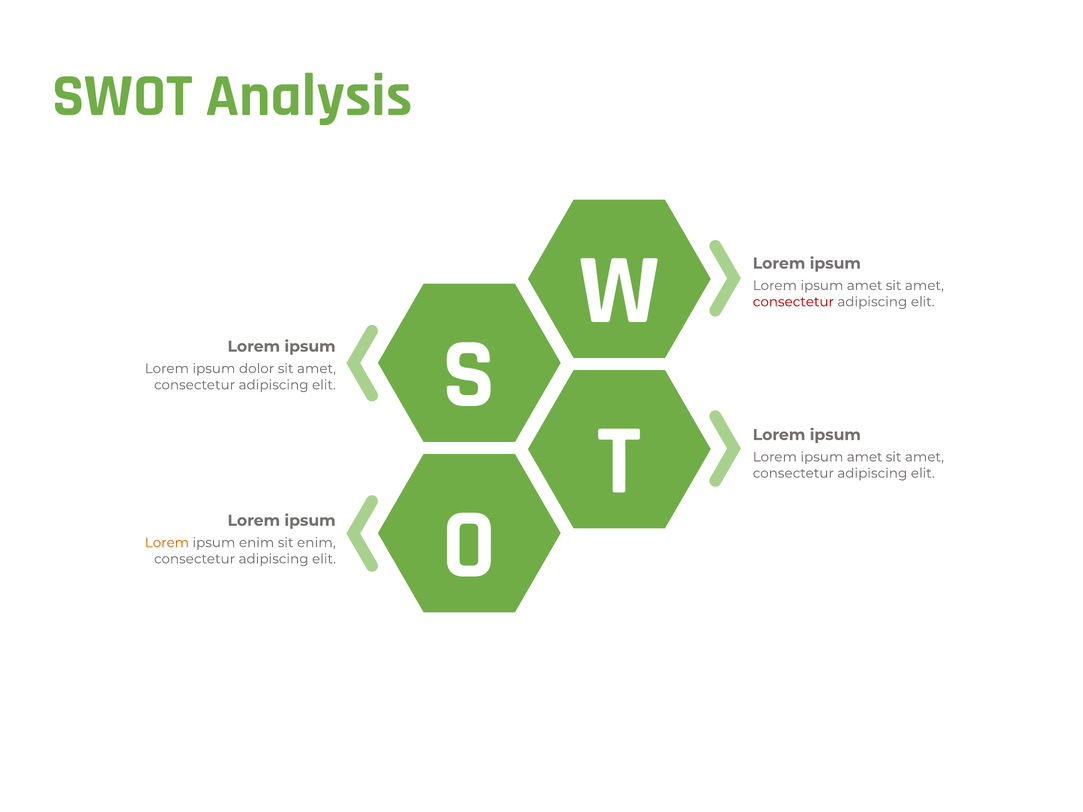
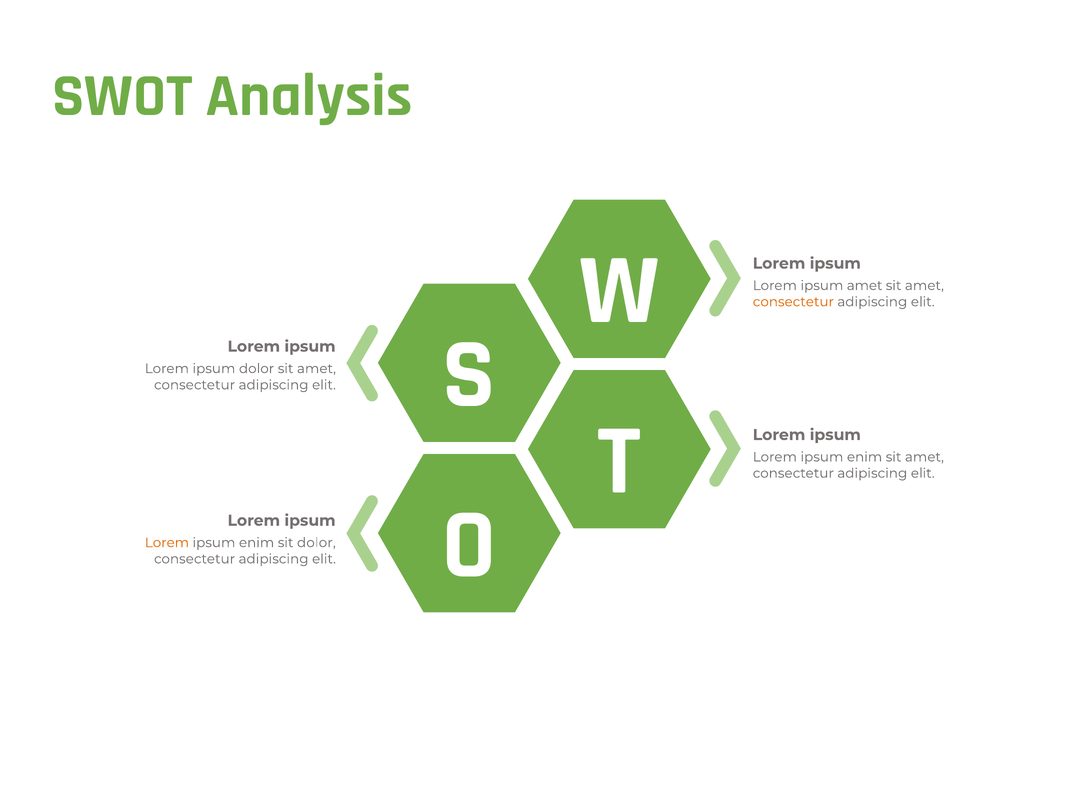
consectetur at (793, 302) colour: red -> orange
amet at (865, 457): amet -> enim
sit enim: enim -> dolor
